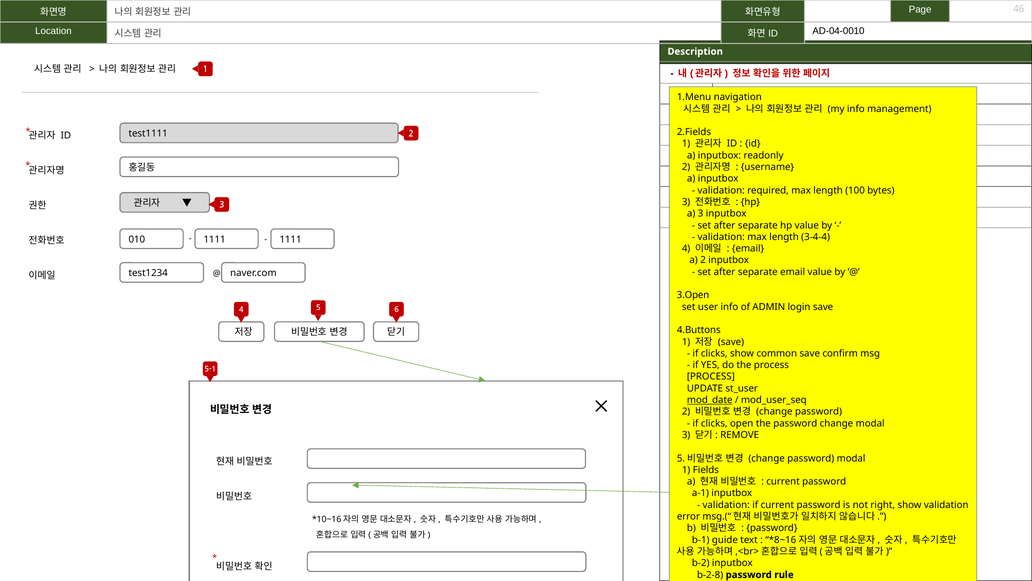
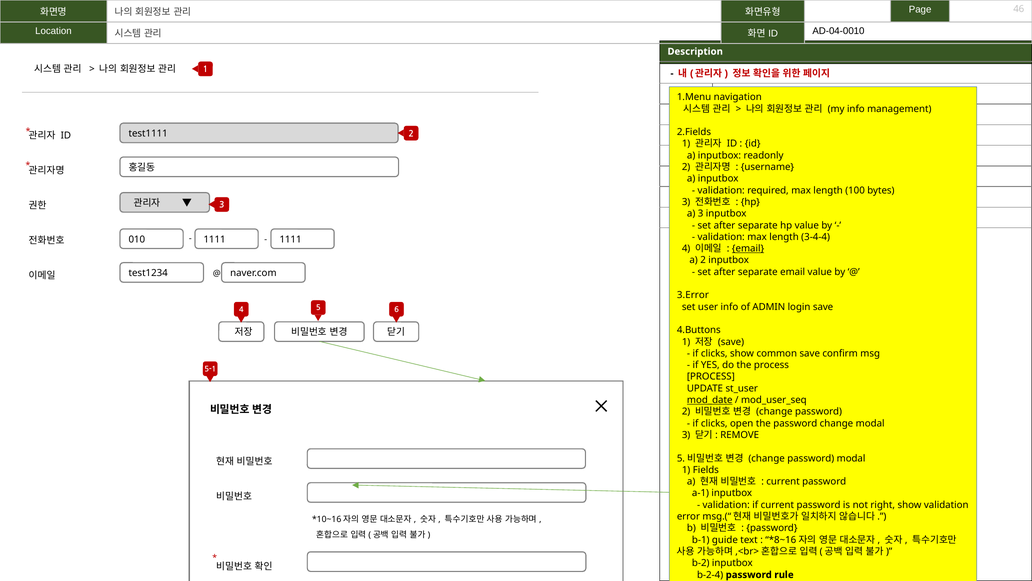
email at (748, 248) underline: none -> present
3.Open: 3.Open -> 3.Error
b-2-8: b-2-8 -> b-2-4
